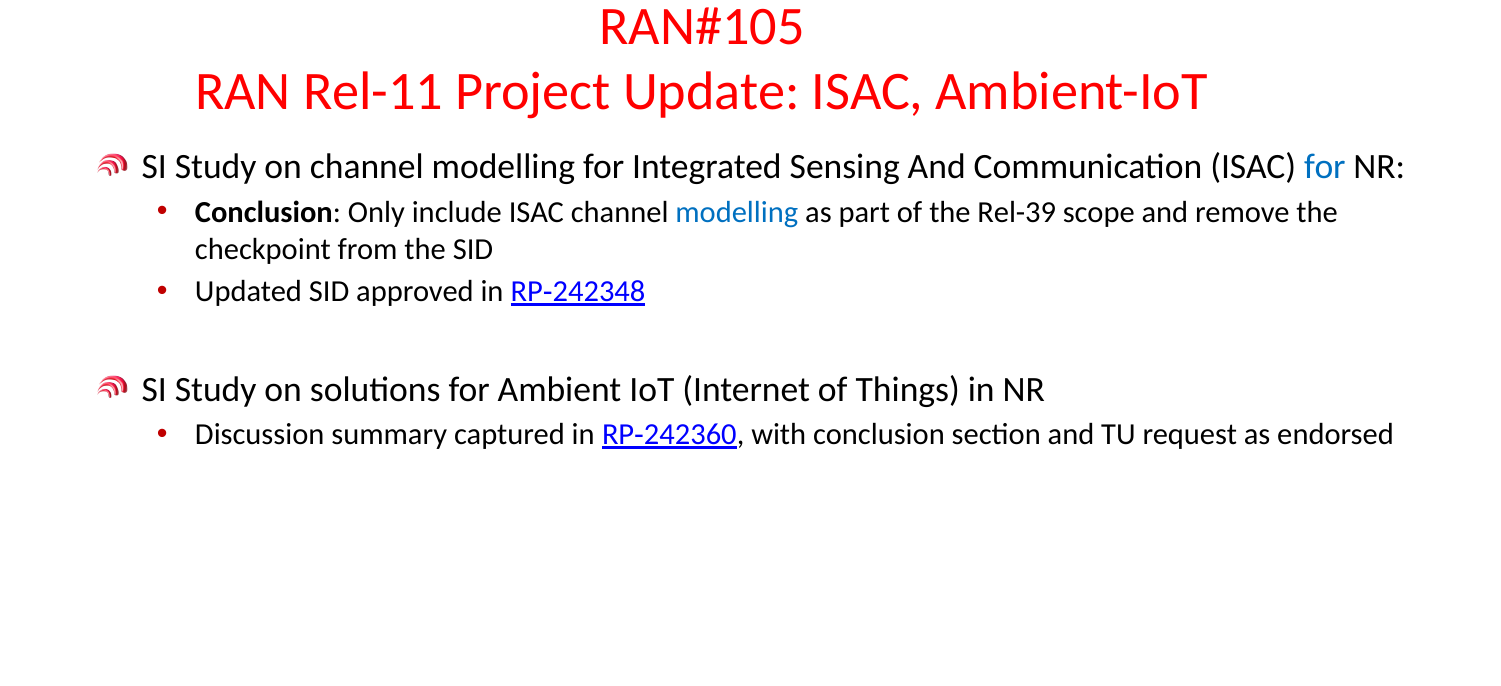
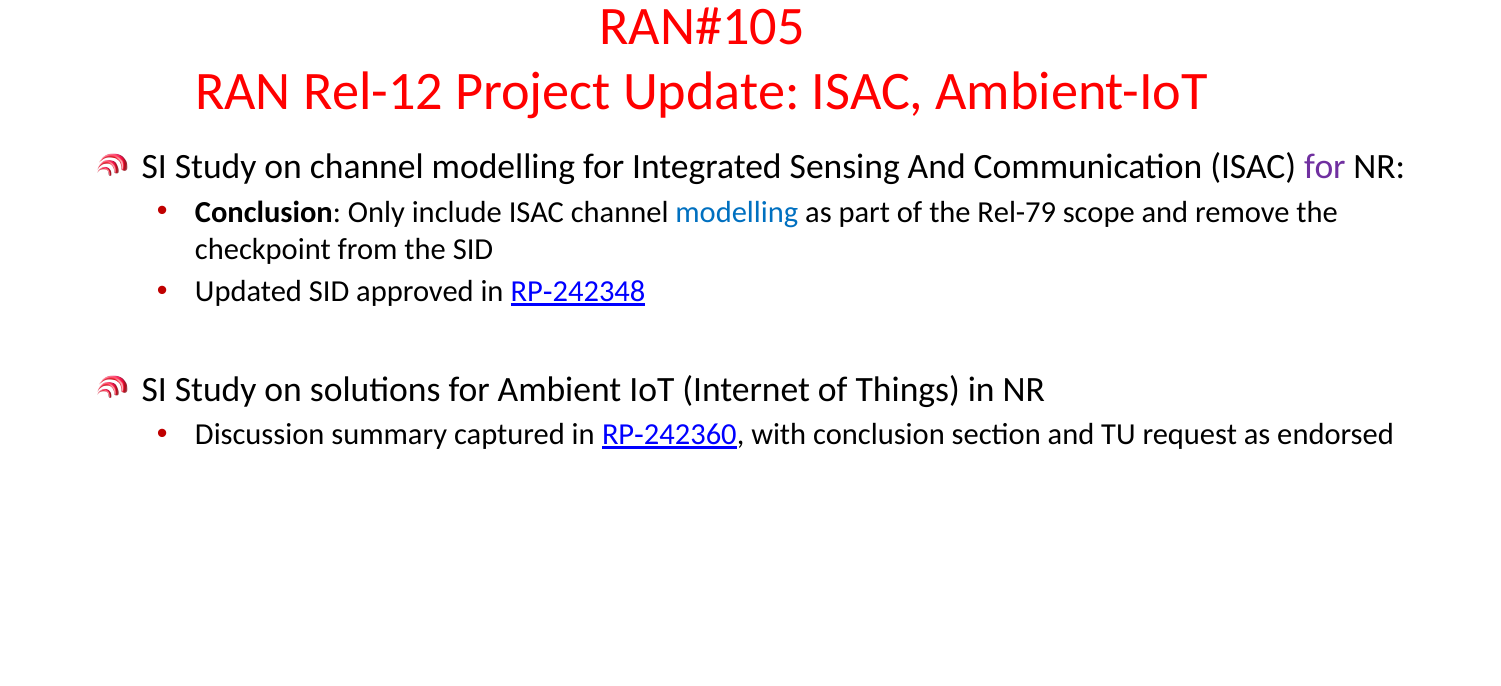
Rel-11: Rel-11 -> Rel-12
for at (1325, 167) colour: blue -> purple
Rel-39: Rel-39 -> Rel-79
